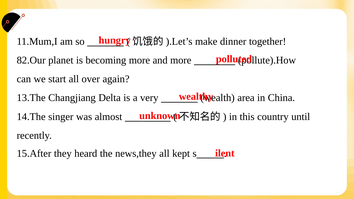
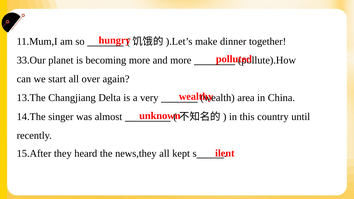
82.Our: 82.Our -> 33.Our
